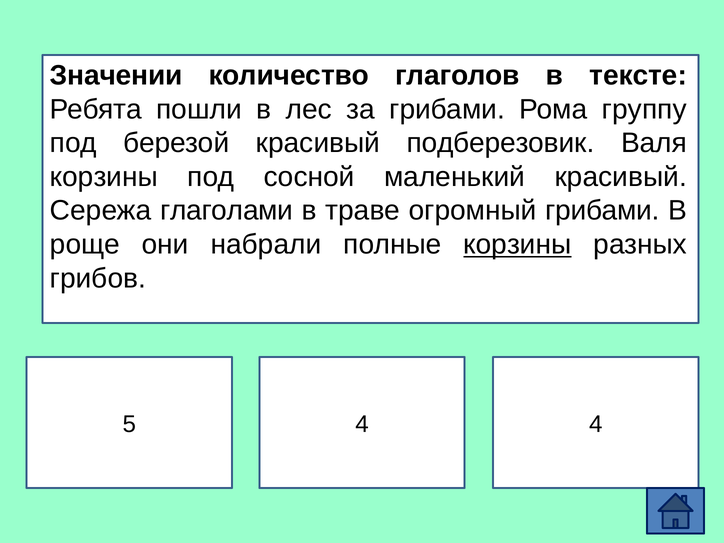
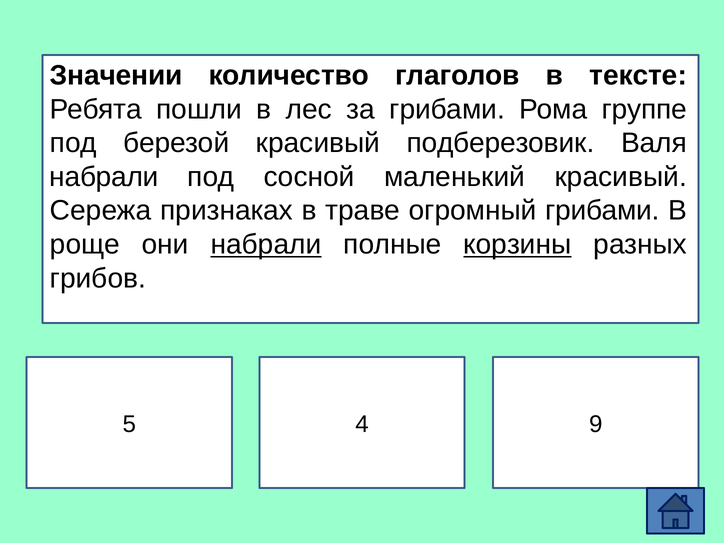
группу: группу -> группе
корзины at (104, 177): корзины -> набрали
глаголами: глаголами -> признаках
набрали at (266, 245) underline: none -> present
5 4: 4 -> 9
